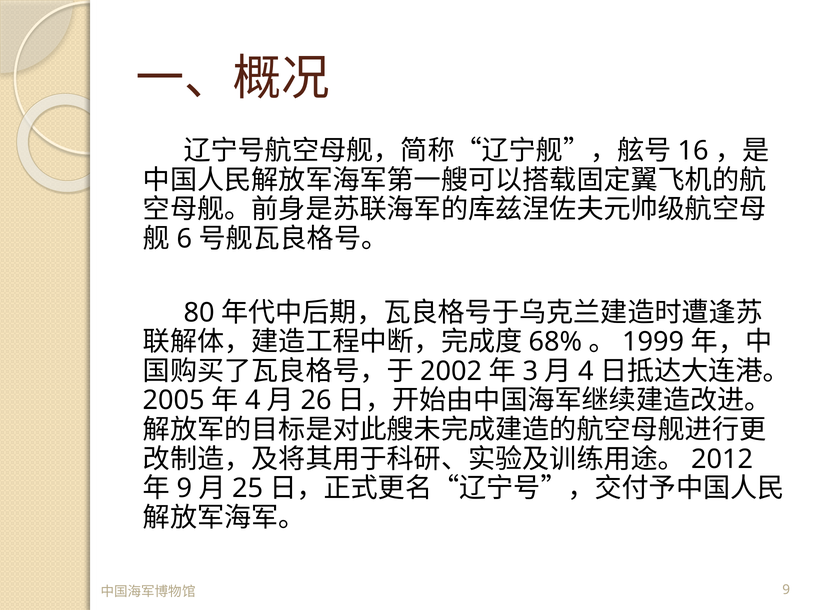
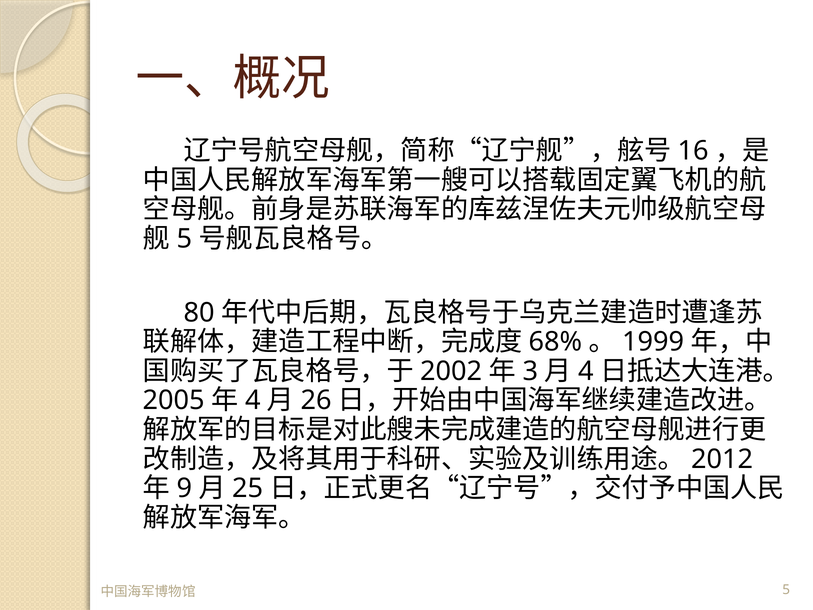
6 at (184, 239): 6 -> 5
9 at (786, 590): 9 -> 5
